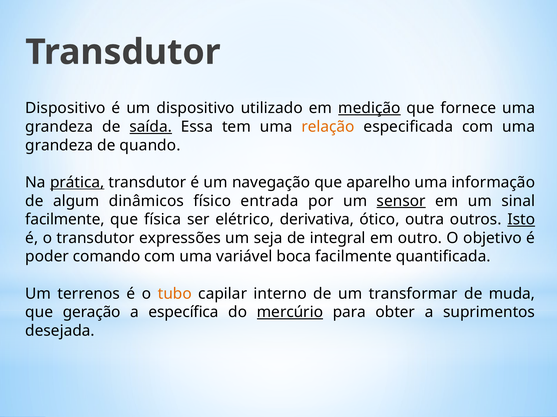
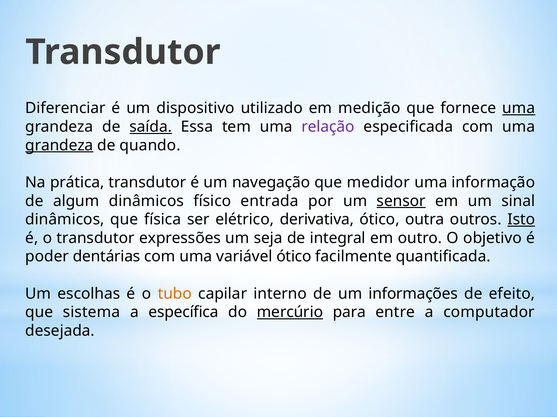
Dispositivo at (65, 108): Dispositivo -> Diferenciar
medição underline: present -> none
uma at (519, 108) underline: none -> present
relação colour: orange -> purple
grandeza at (59, 146) underline: none -> present
prática underline: present -> none
aparelho: aparelho -> medidor
facilmente at (65, 220): facilmente -> dinâmicos
comando: comando -> dentárias
variável boca: boca -> ótico
terrenos: terrenos -> escolhas
transformar: transformar -> informações
muda: muda -> efeito
geração: geração -> sistema
obter: obter -> entre
suprimentos: suprimentos -> computador
